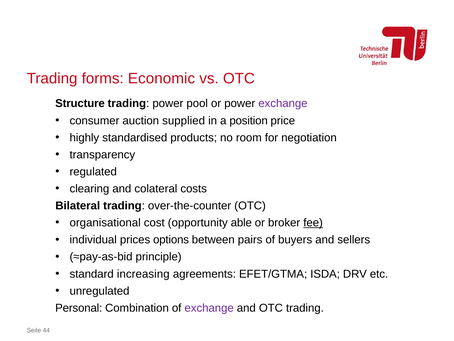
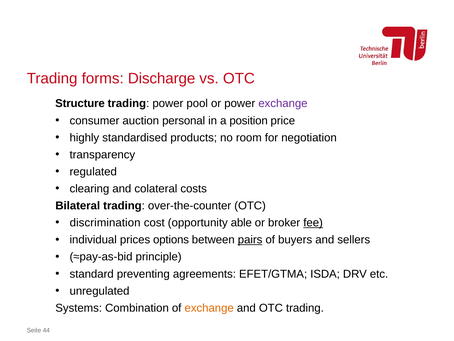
Economic: Economic -> Discharge
supplied: supplied -> personal
organisational: organisational -> discrimination
pairs underline: none -> present
increasing: increasing -> preventing
Personal: Personal -> Systems
exchange at (209, 308) colour: purple -> orange
